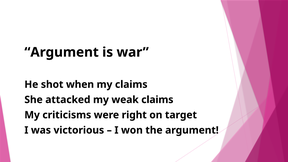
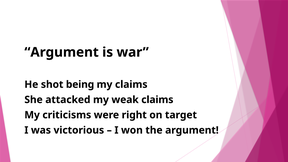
when: when -> being
